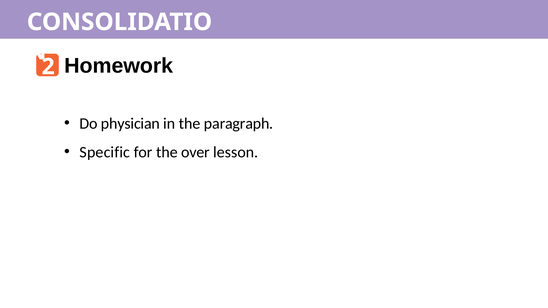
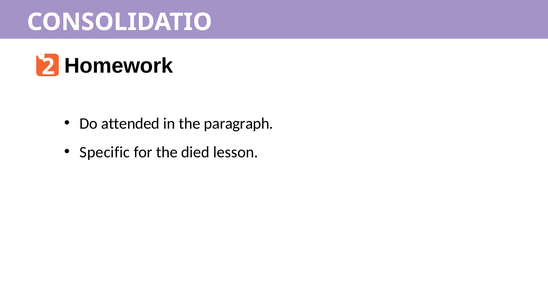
physician: physician -> attended
over: over -> died
